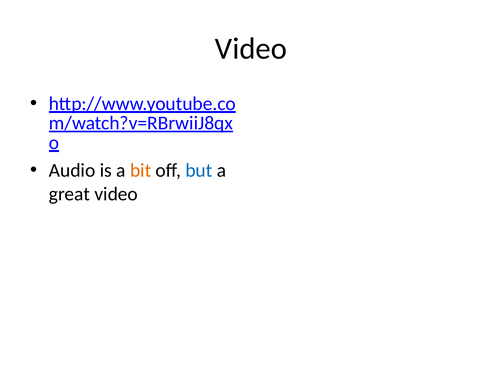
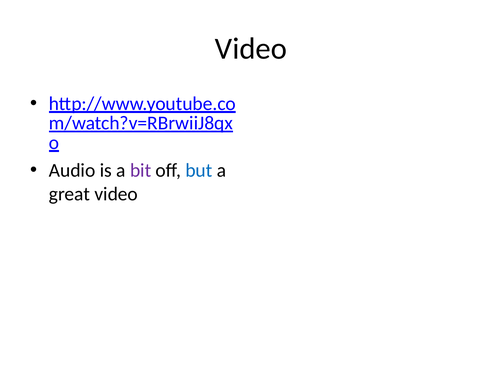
bit colour: orange -> purple
